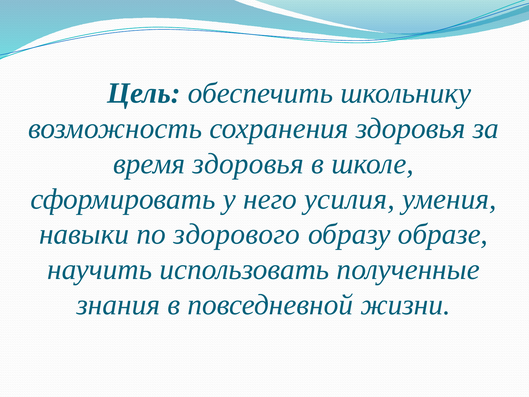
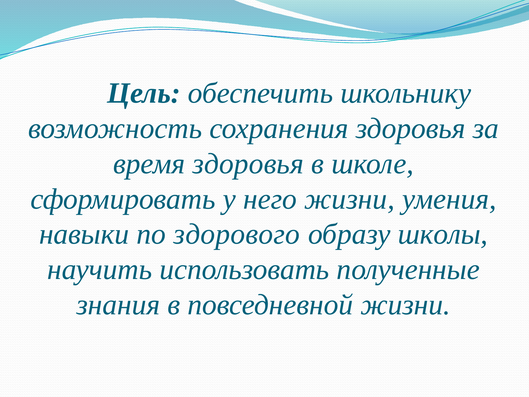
него усилия: усилия -> жизни
образе: образе -> школы
